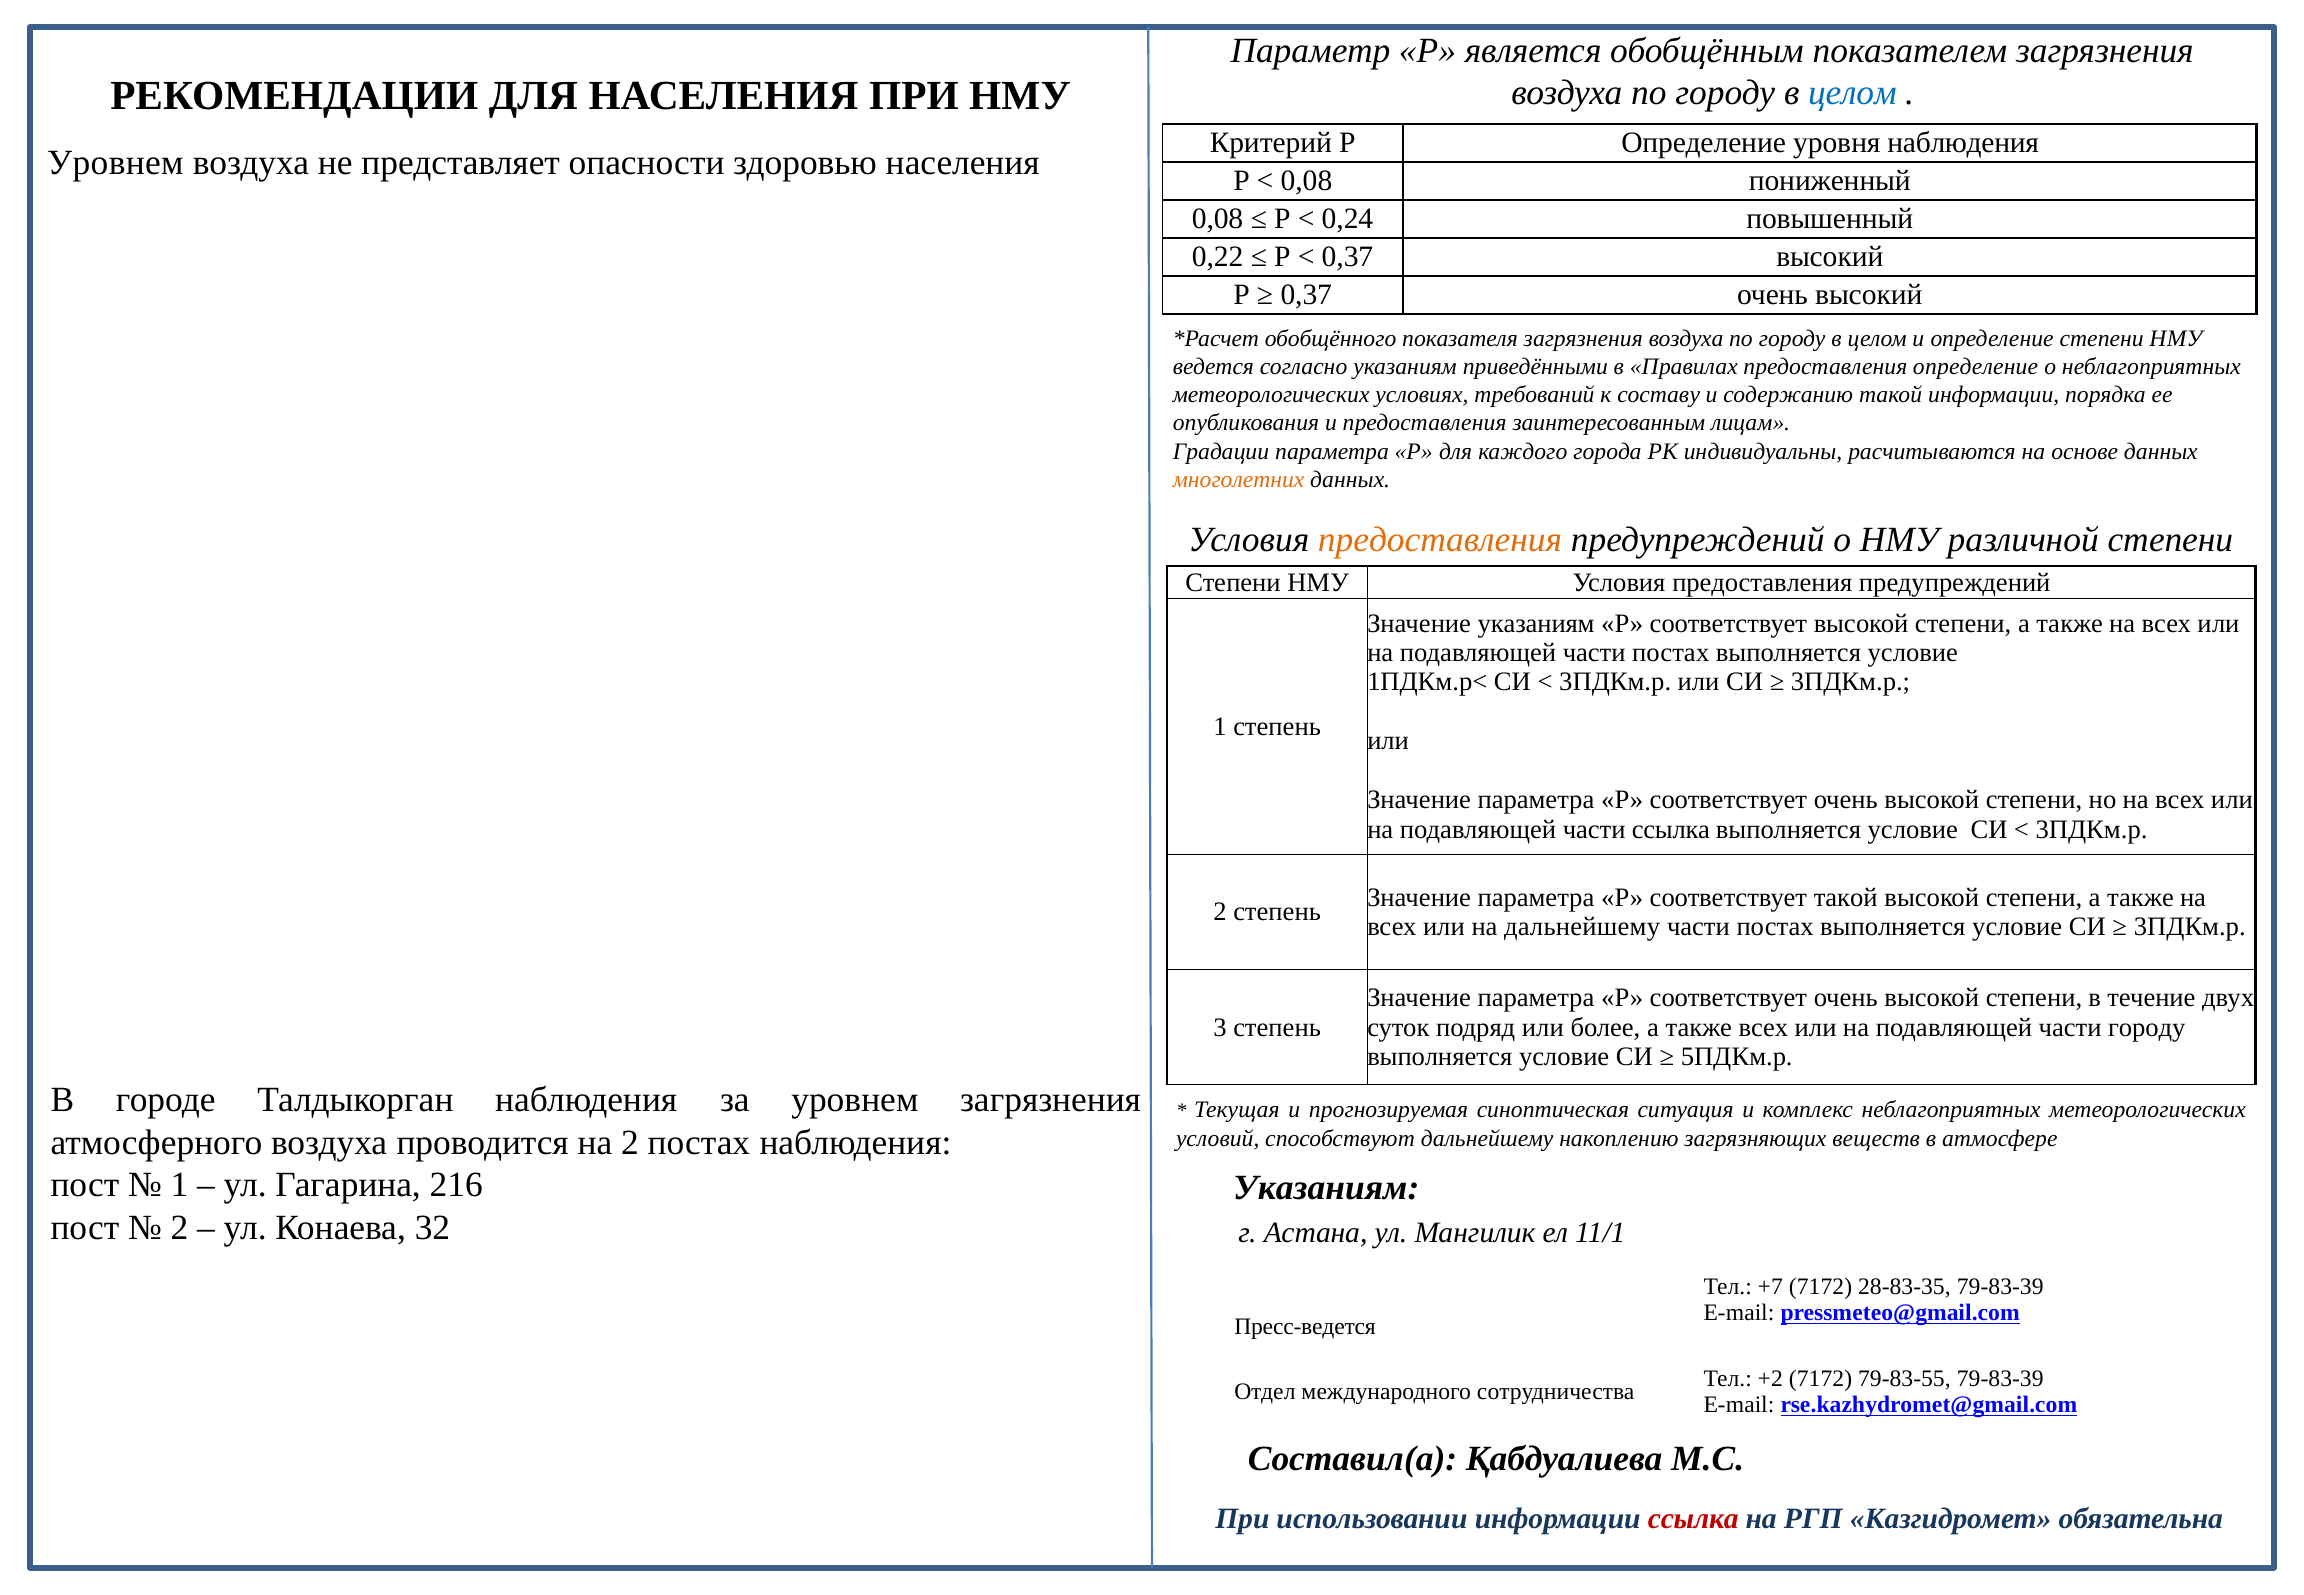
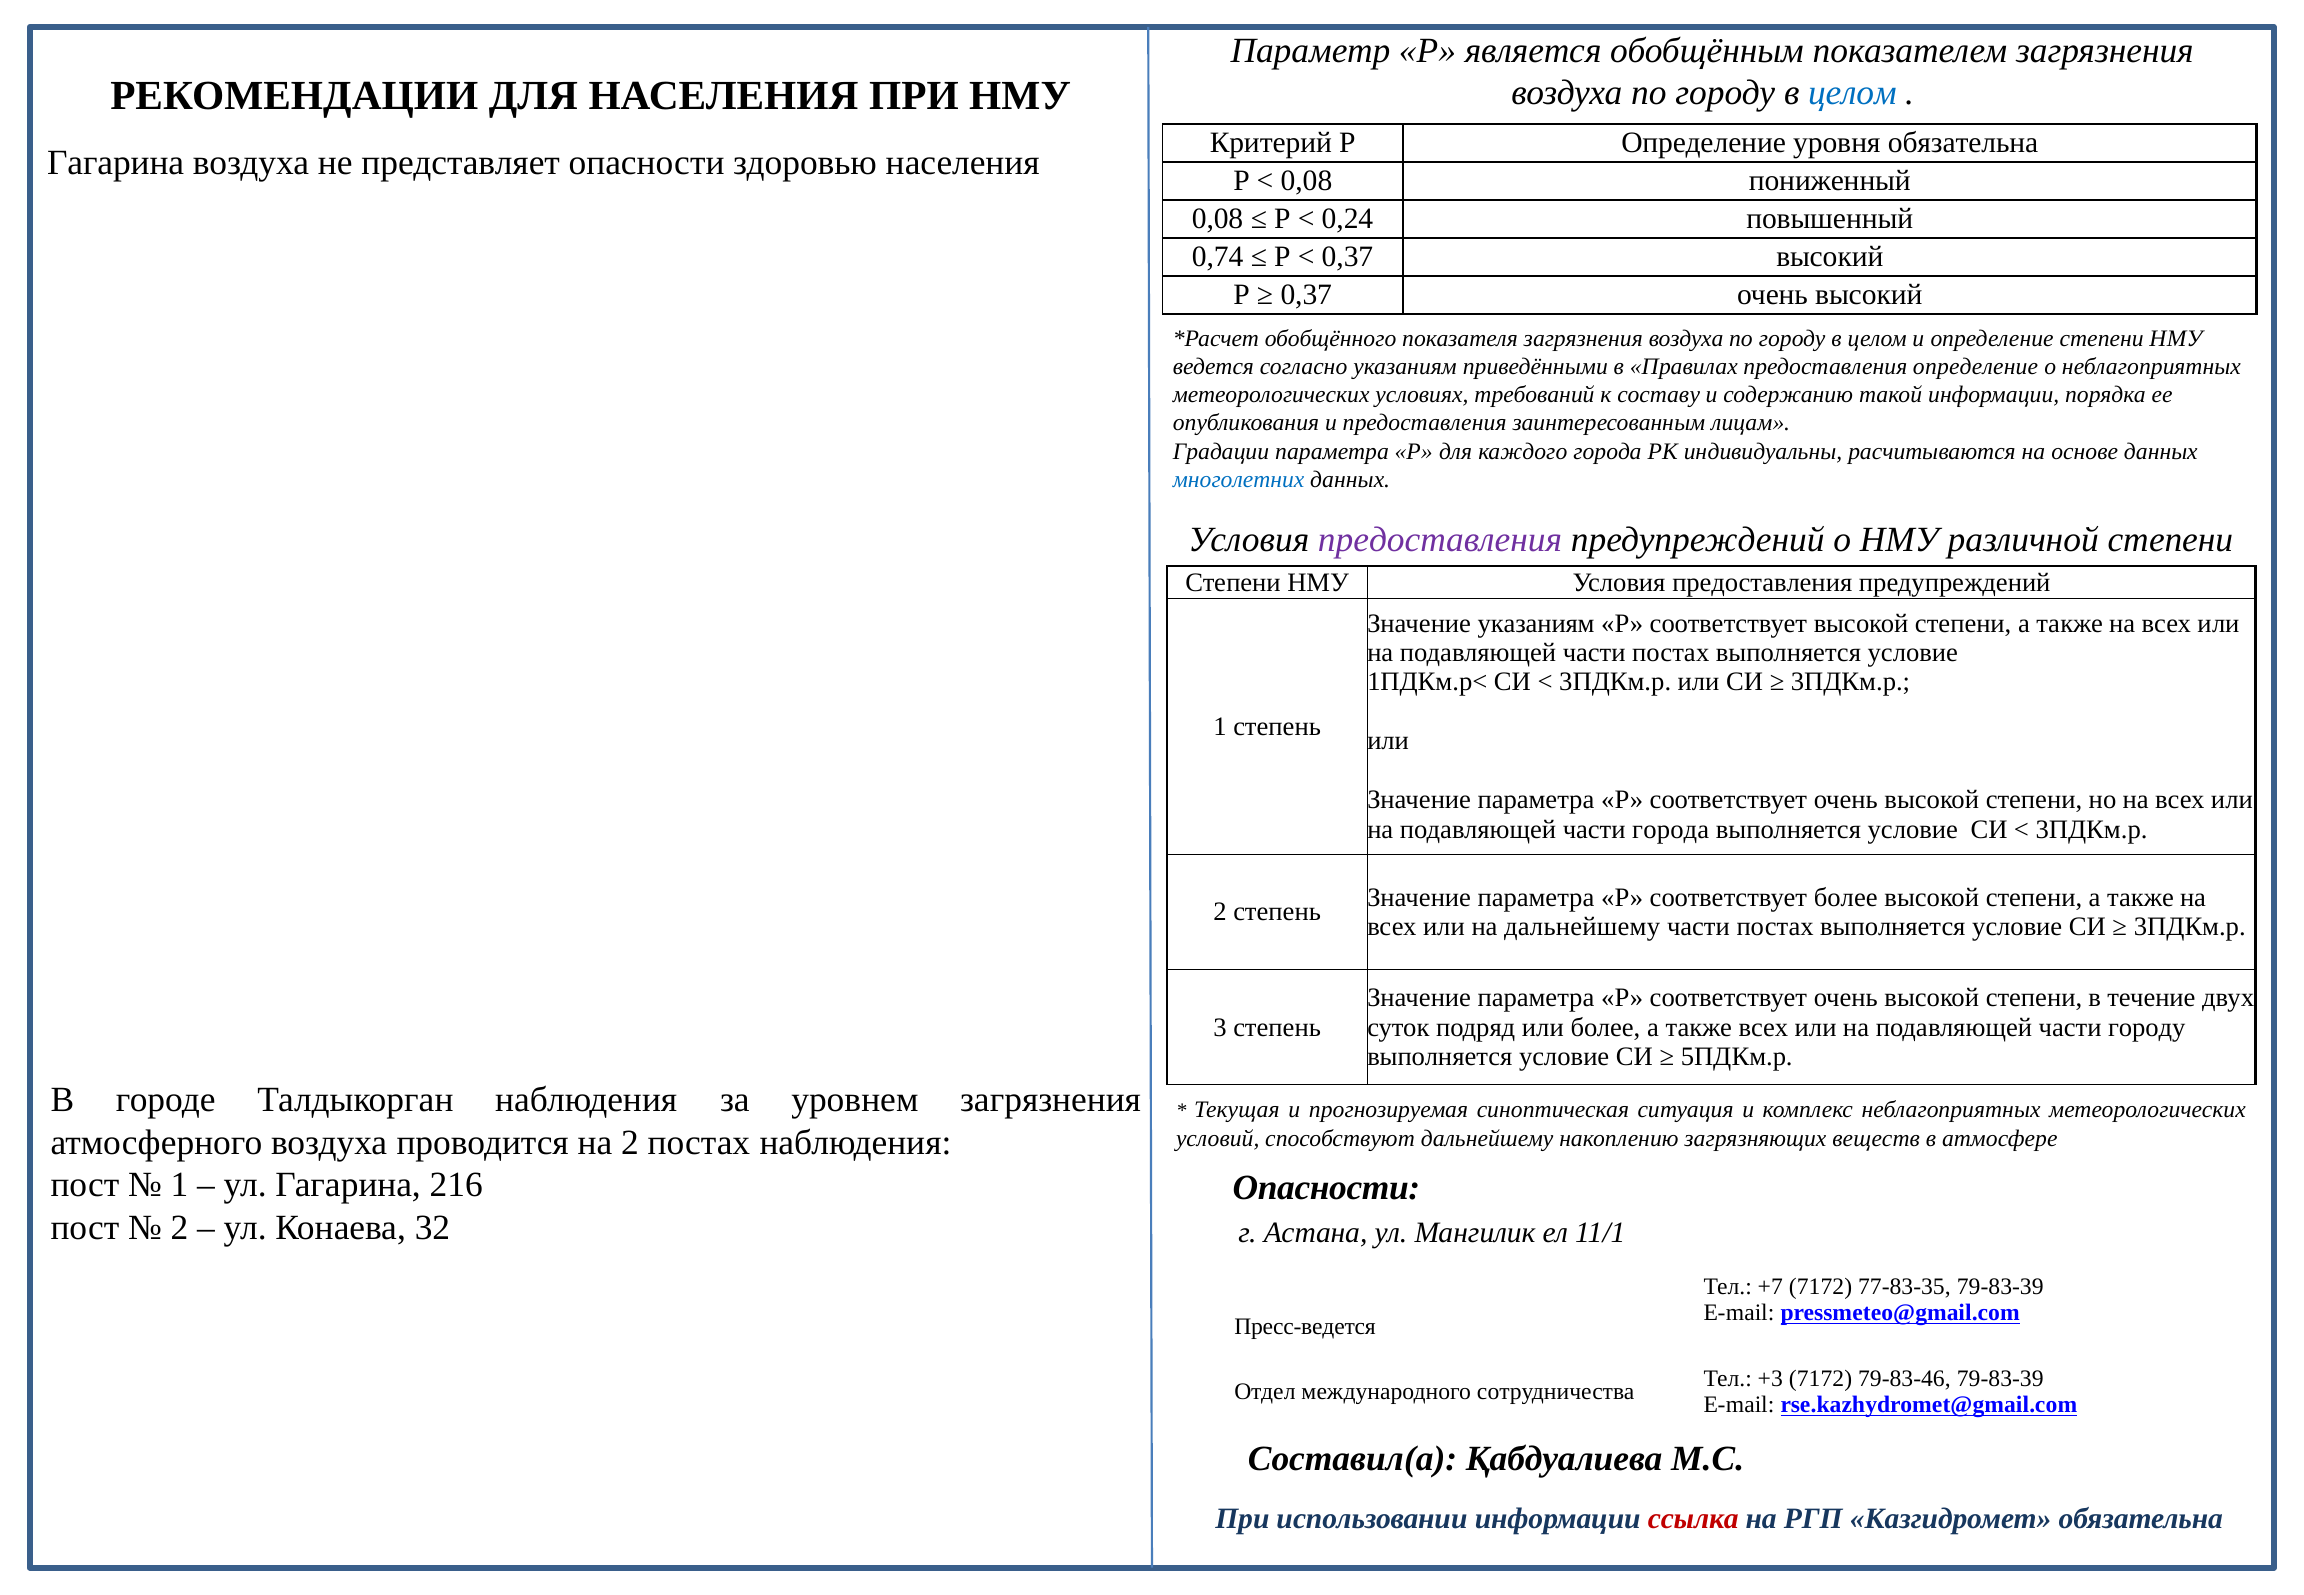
уровня наблюдения: наблюдения -> обязательна
Уровнем at (115, 163): Уровнем -> Гагарина
0,22: 0,22 -> 0,74
многолетних colour: orange -> blue
предоставления at (1440, 539) colour: orange -> purple
части ссылка: ссылка -> города
соответствует такой: такой -> более
Указаниям at (1326, 1188): Указаниям -> Опасности
28-83-35: 28-83-35 -> 77-83-35
+2: +2 -> +3
79-83-55: 79-83-55 -> 79-83-46
